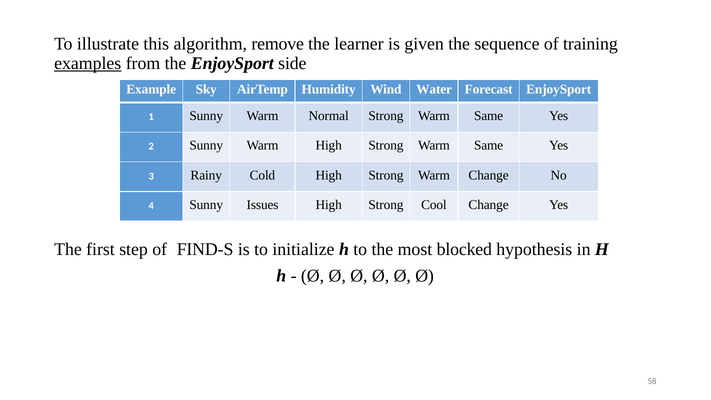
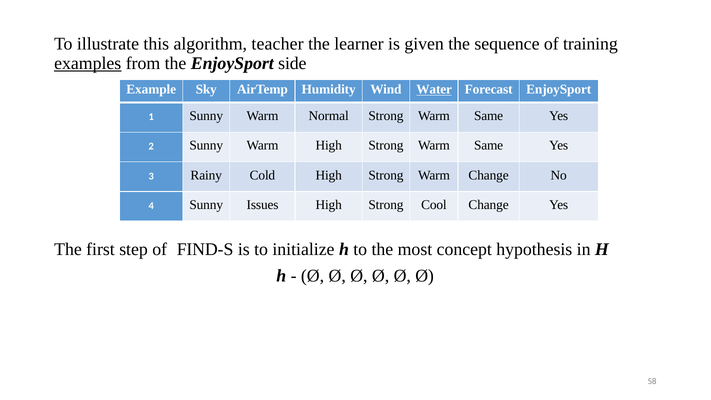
remove: remove -> teacher
Water underline: none -> present
blocked: blocked -> concept
